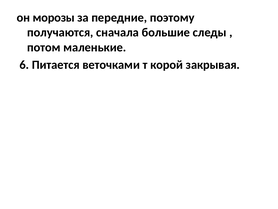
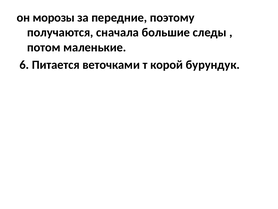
закрывая: закрывая -> бурундук
